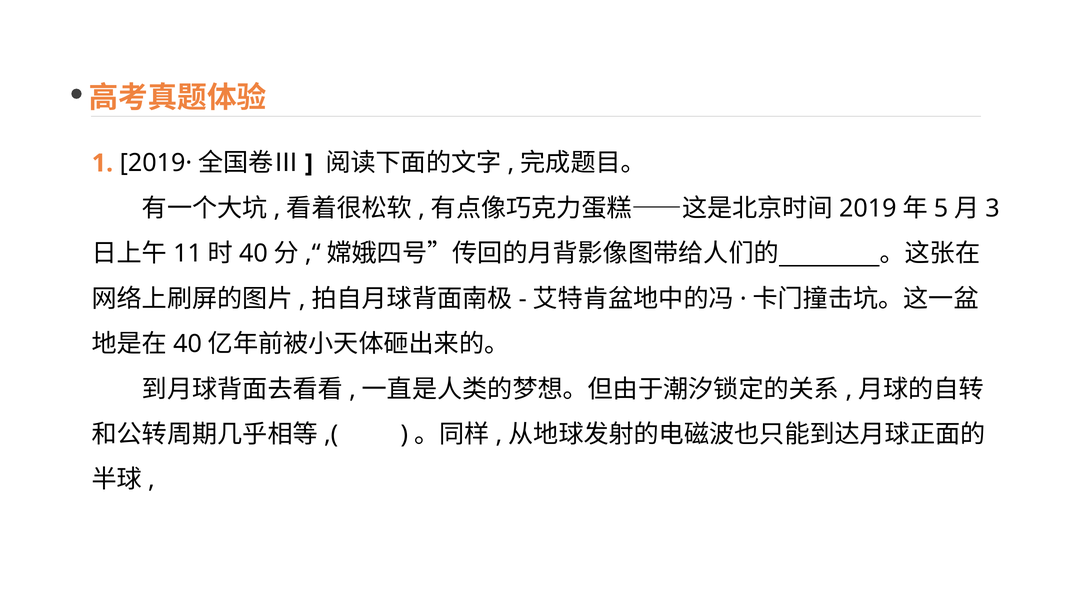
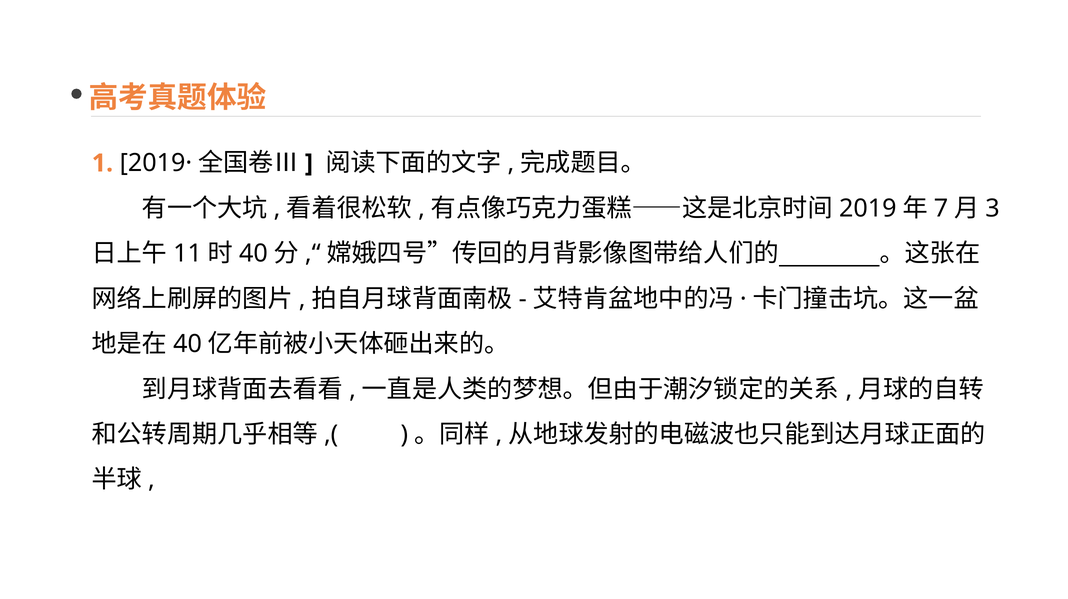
5: 5 -> 7
